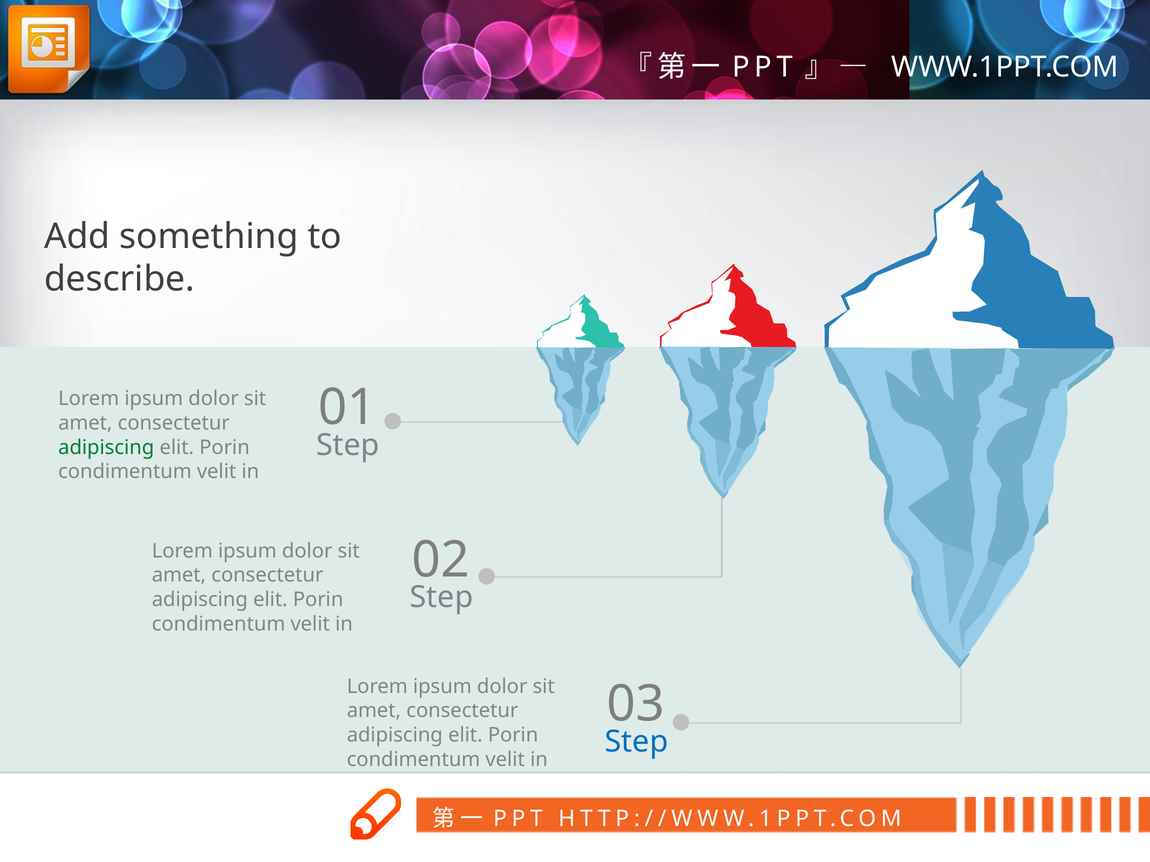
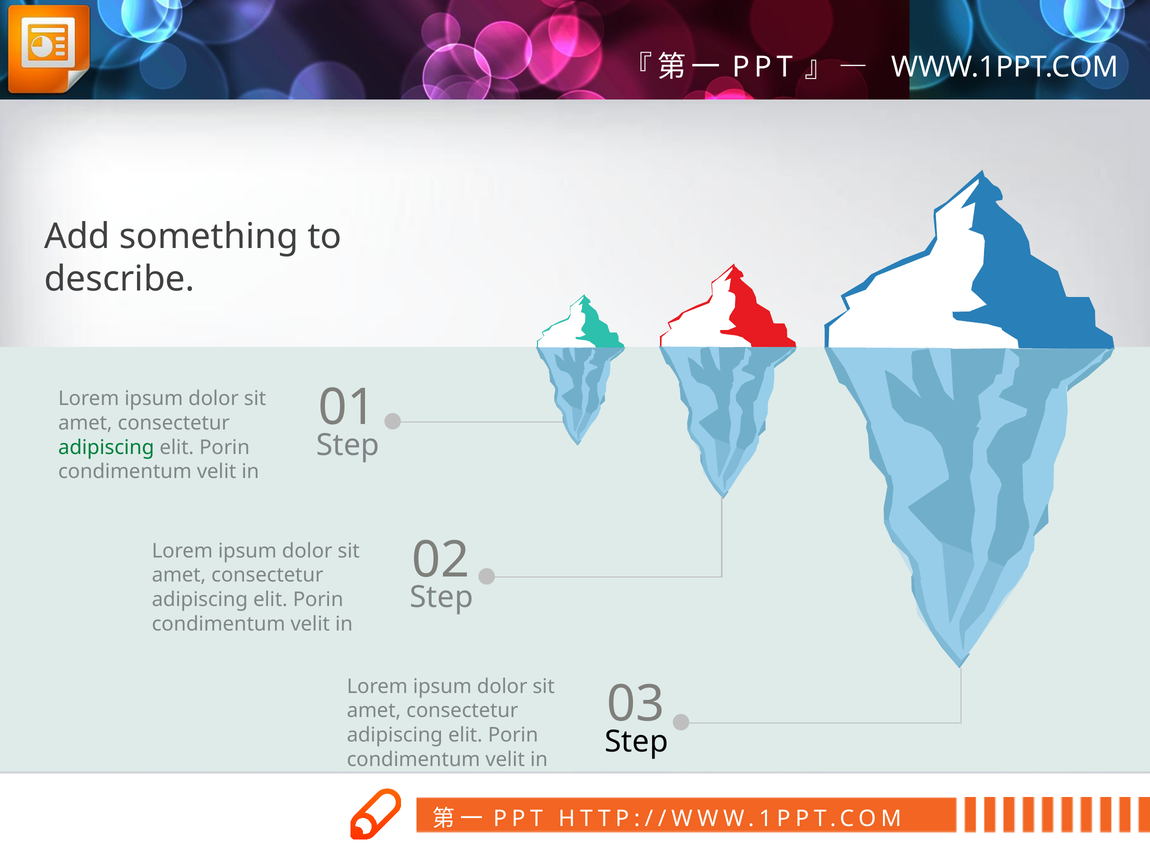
Step at (637, 742) colour: blue -> black
